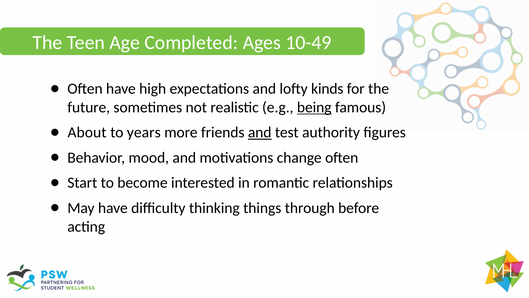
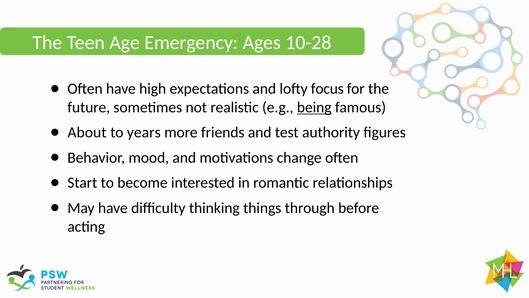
Completed: Completed -> Emergency
10-49: 10-49 -> 10-28
kinds: kinds -> focus
and at (260, 132) underline: present -> none
